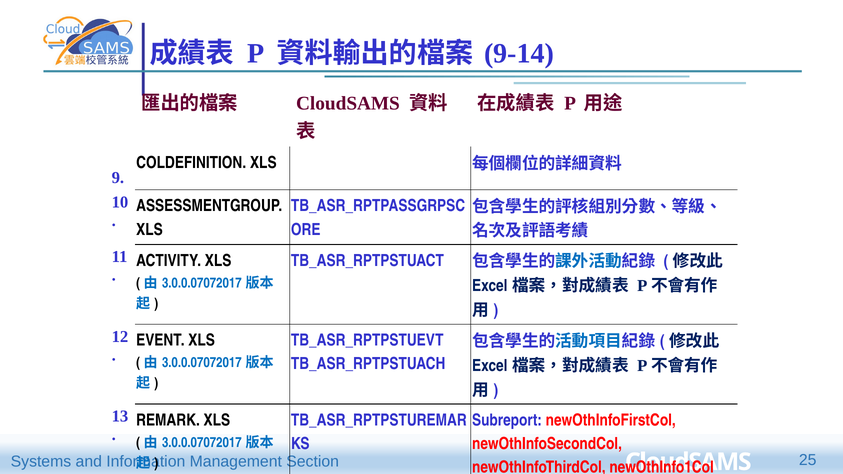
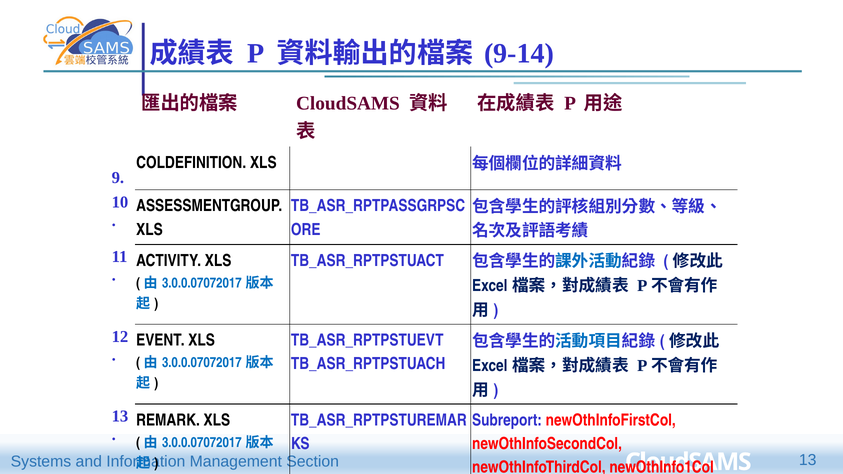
25 at (808, 460): 25 -> 13
